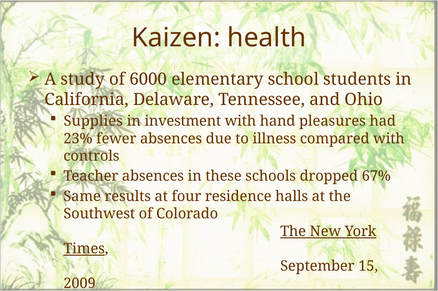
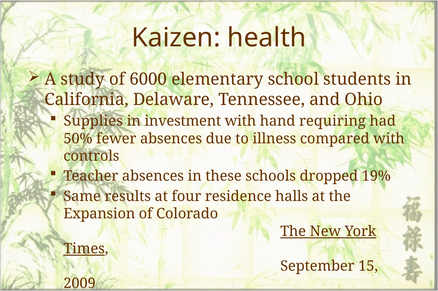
pleasures: pleasures -> requiring
23%: 23% -> 50%
67%: 67% -> 19%
Southwest: Southwest -> Expansion
